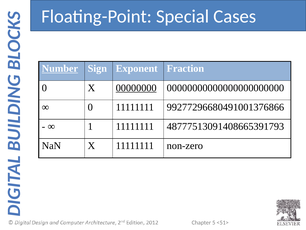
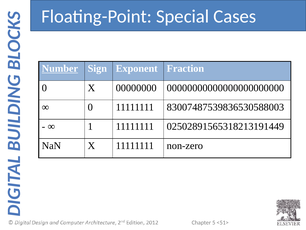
00000000 underline: present -> none
99277296680491001376866: 99277296680491001376866 -> 83007487539836530588003
48777513091408665391793: 48777513091408665391793 -> 02502891565318213191449
